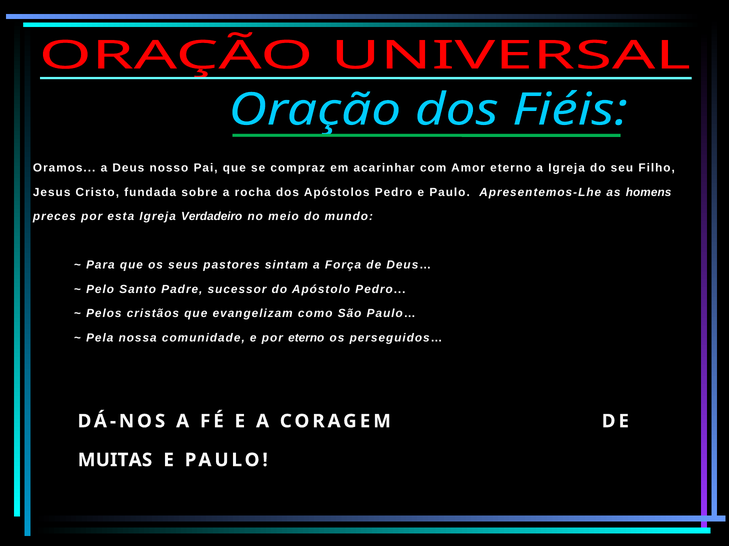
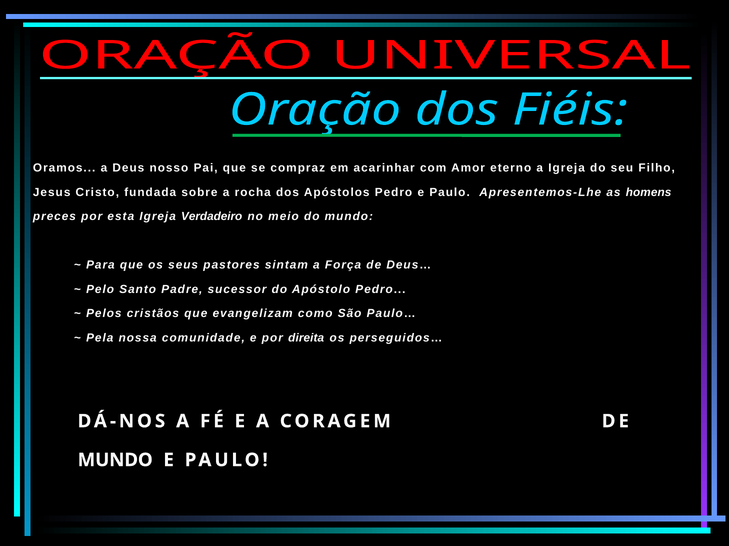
por eterno: eterno -> direita
MUITAS at (115, 461): MUITAS -> MUNDO
